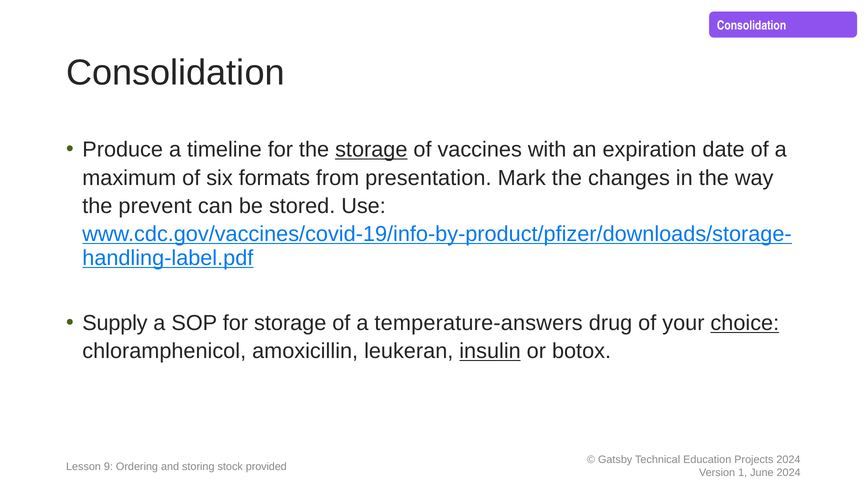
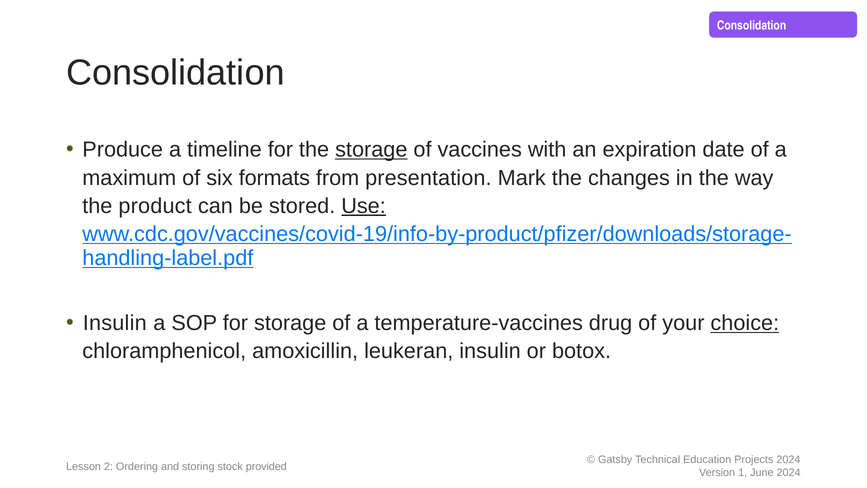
prevent: prevent -> product
Use underline: none -> present
Supply at (115, 323): Supply -> Insulin
temperature-answers: temperature-answers -> temperature-vaccines
insulin at (490, 351) underline: present -> none
9: 9 -> 2
